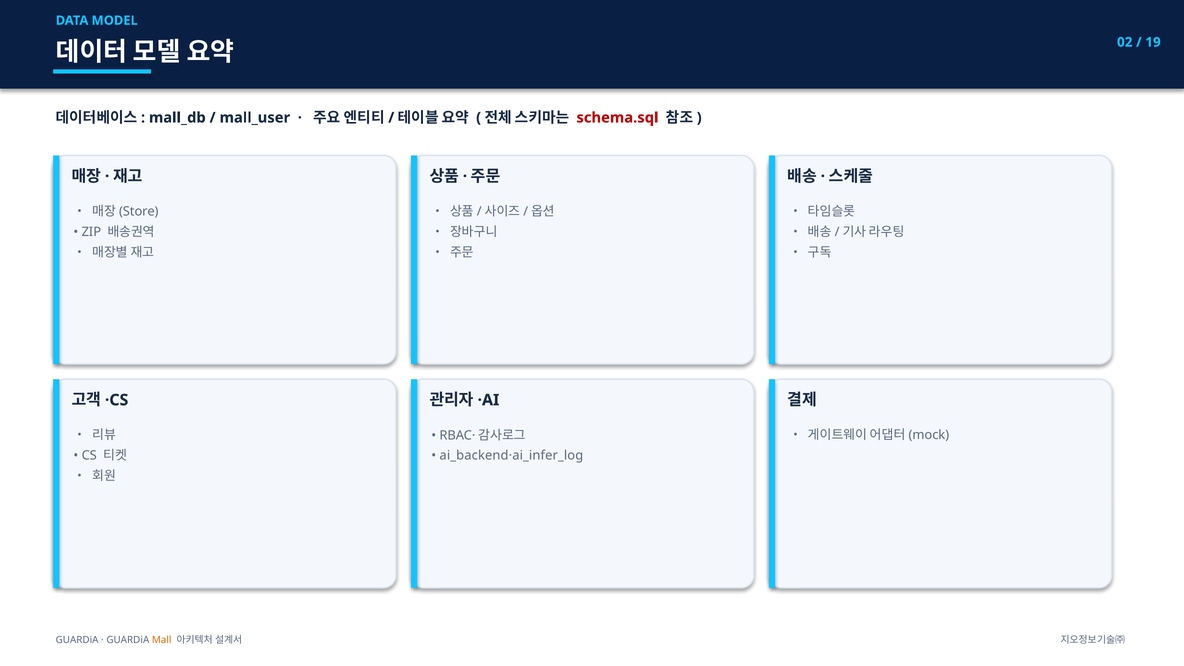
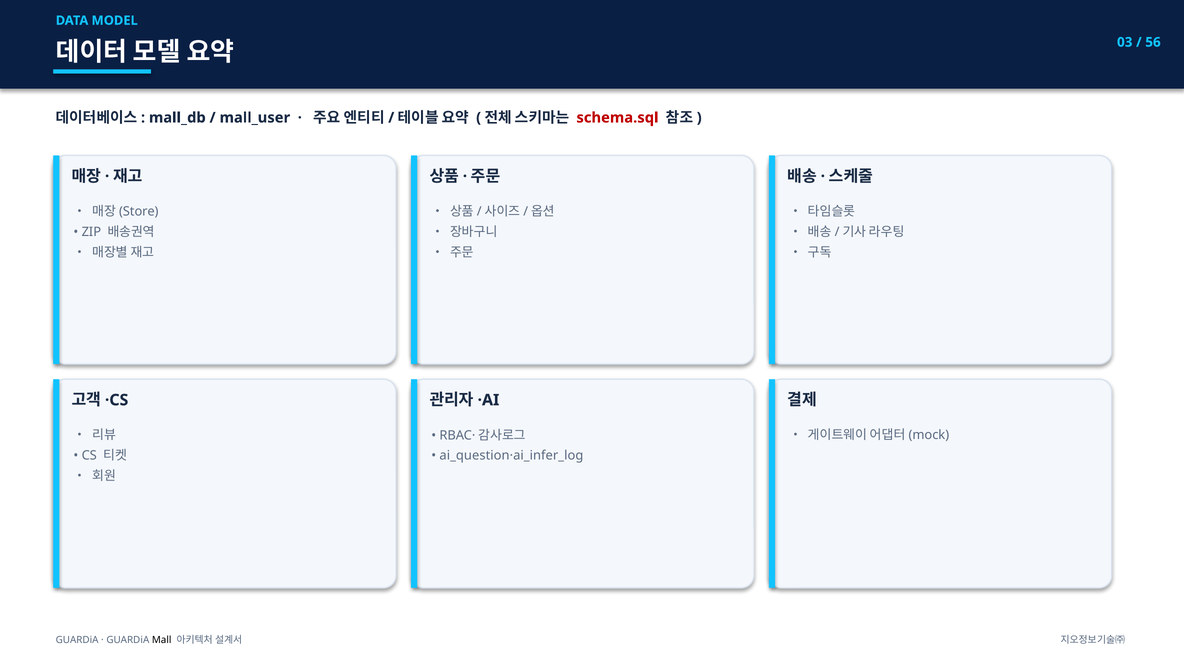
02: 02 -> 03
19: 19 -> 56
ai_backend·ai_infer_log: ai_backend·ai_infer_log -> ai_question·ai_infer_log
Mall colour: orange -> black
